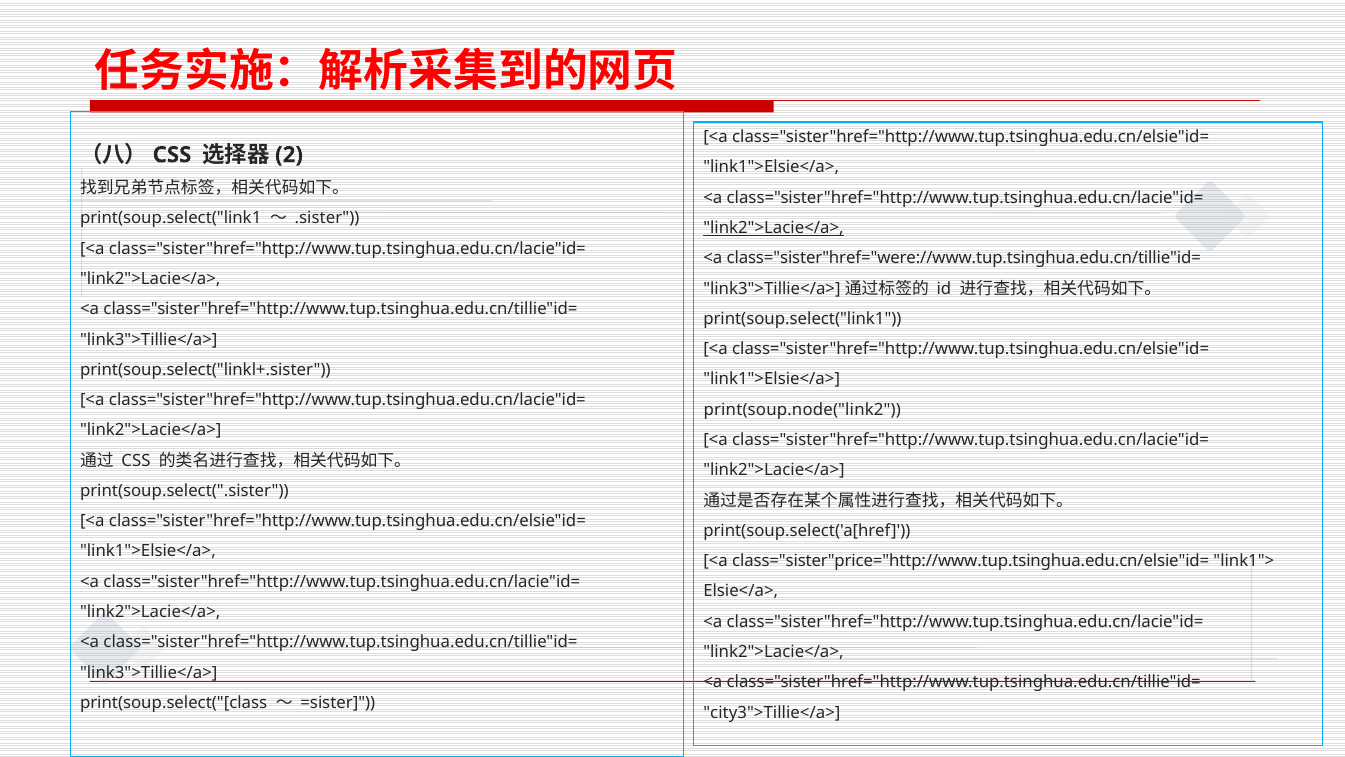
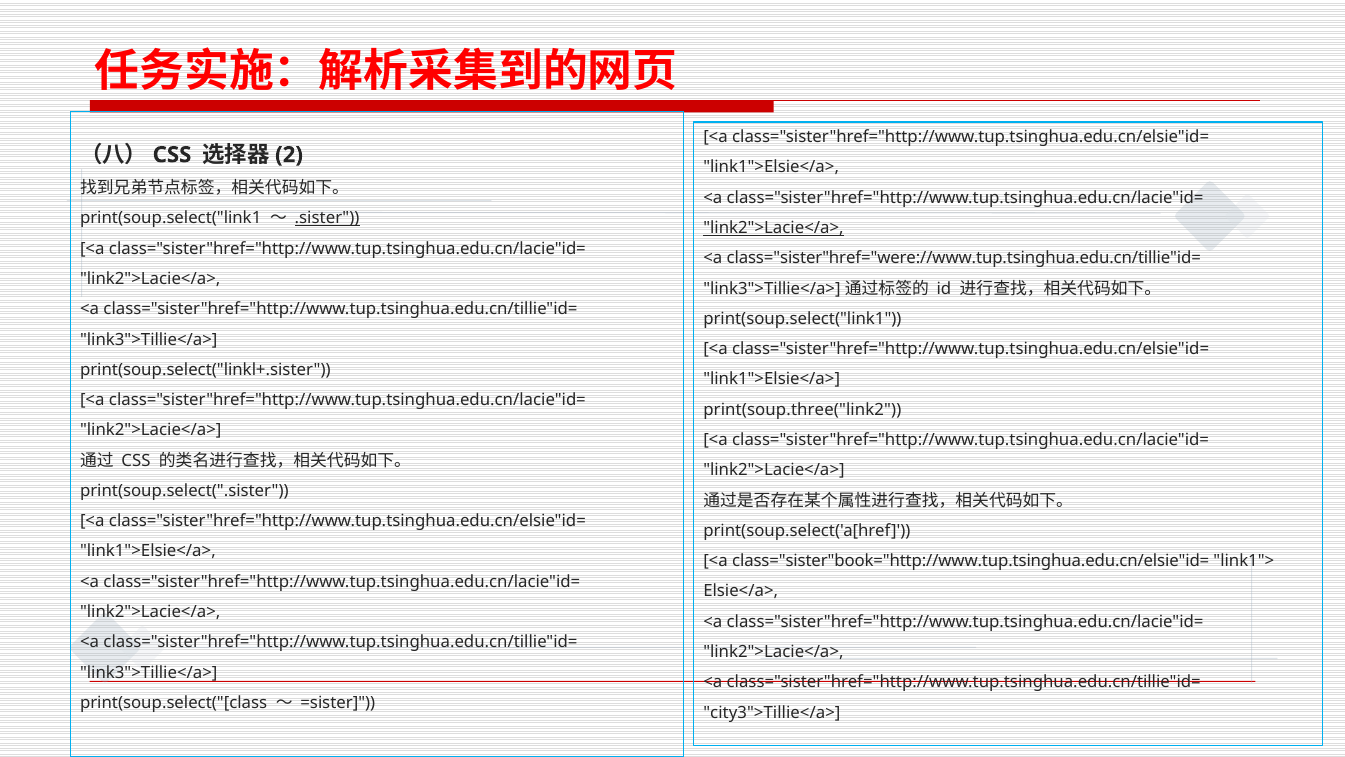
.sister underline: none -> present
print(soup.node("link2: print(soup.node("link2 -> print(soup.three("link2
class="sister"price="http://www.tup.tsinghua.edu.cn/elsie"id=: class="sister"price="http://www.tup.tsinghua.edu.cn/elsie"id= -> class="sister"book="http://www.tup.tsinghua.edu.cn/elsie"id=
